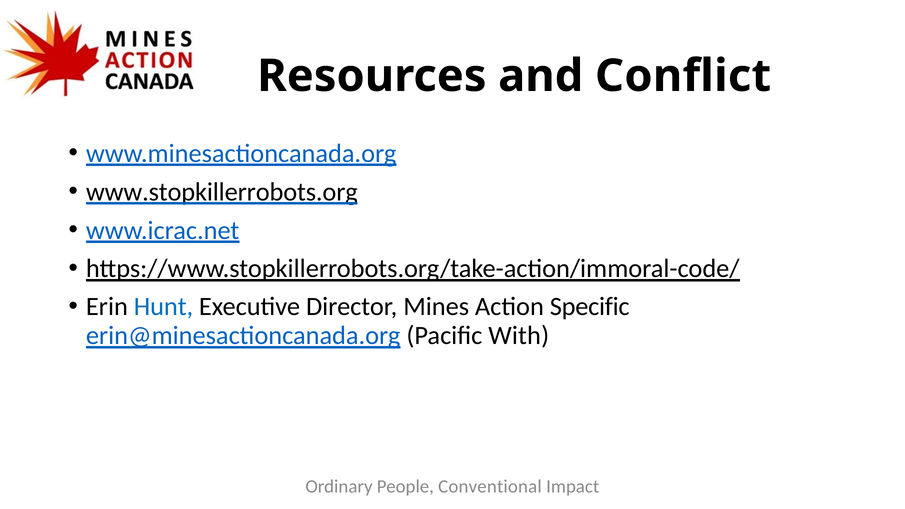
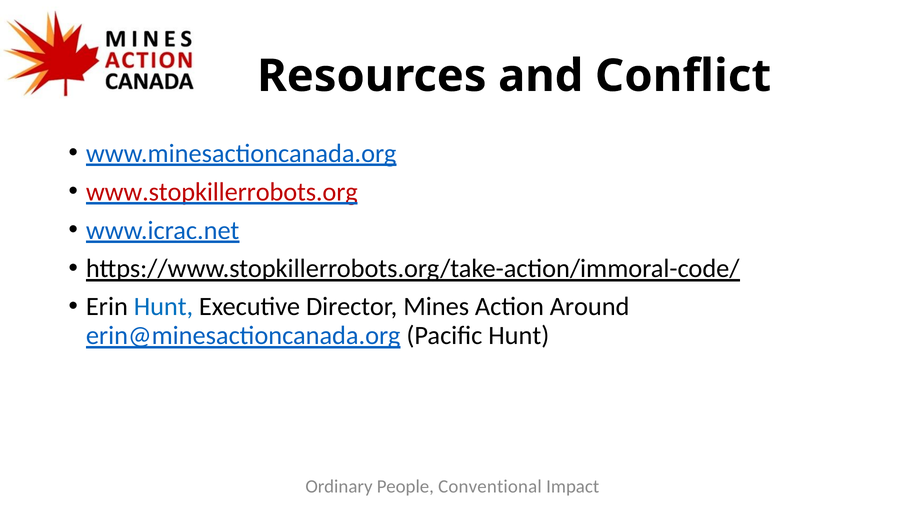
www.stopkillerrobots.org colour: black -> red
Specific: Specific -> Around
Pacific With: With -> Hunt
